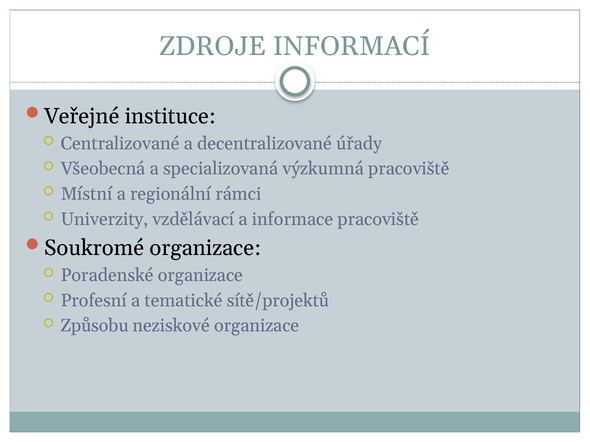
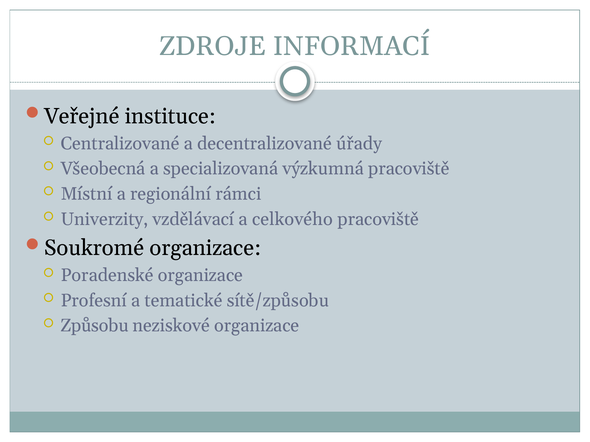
informace: informace -> celkového
sítě/projektů: sítě/projektů -> sítě/způsobu
